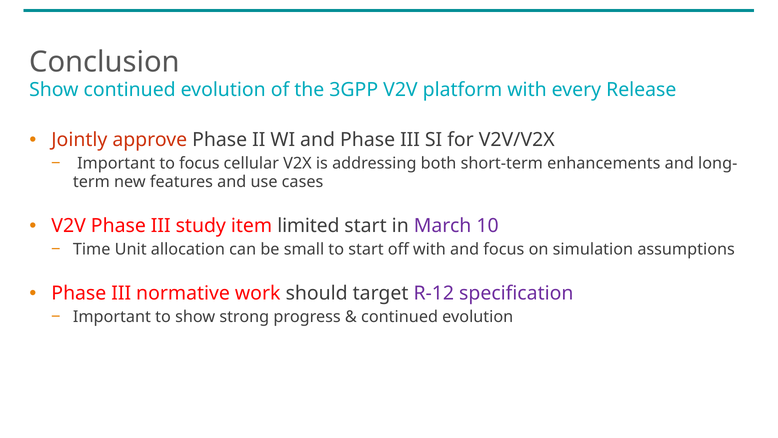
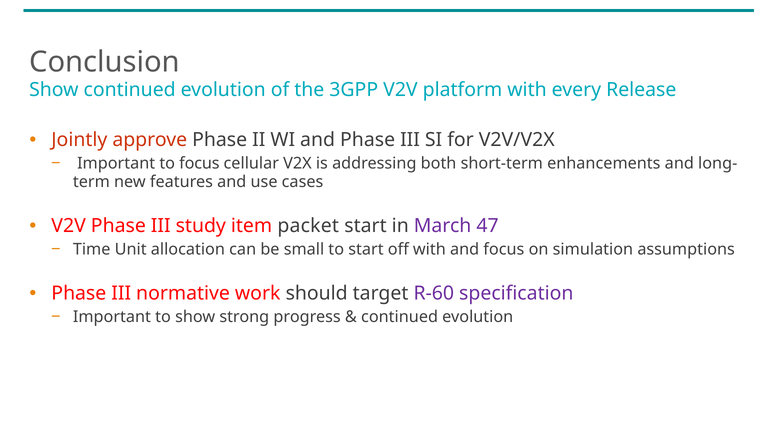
limited: limited -> packet
10: 10 -> 47
R-12: R-12 -> R-60
